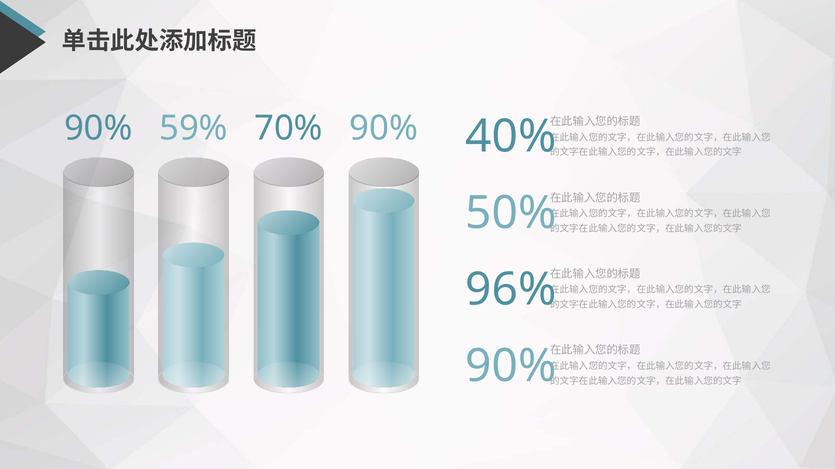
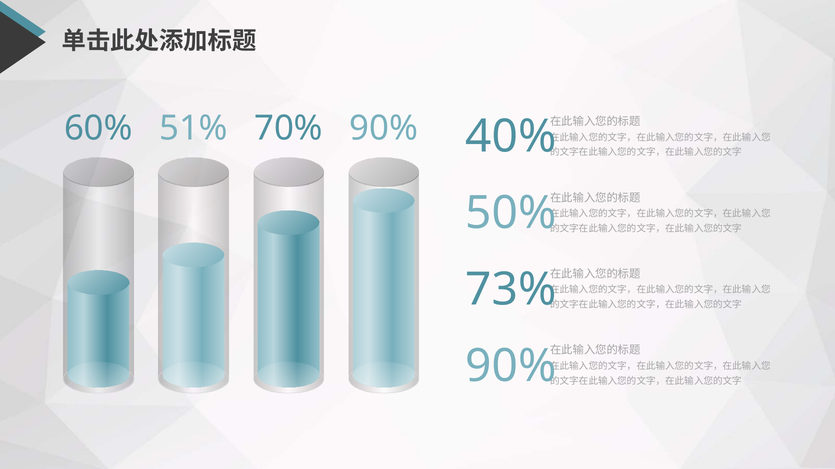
90% at (98, 128): 90% -> 60%
59%: 59% -> 51%
96%: 96% -> 73%
